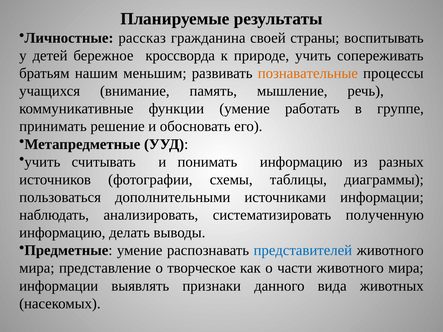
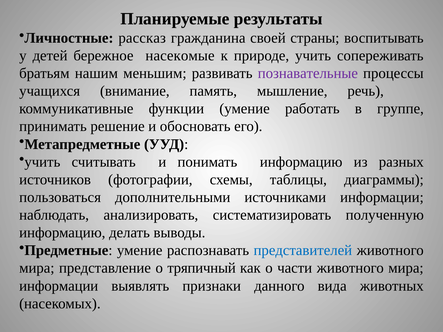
кроссворда: кроссворда -> насекомые
познавательные colour: orange -> purple
творческое: творческое -> тряпичный
